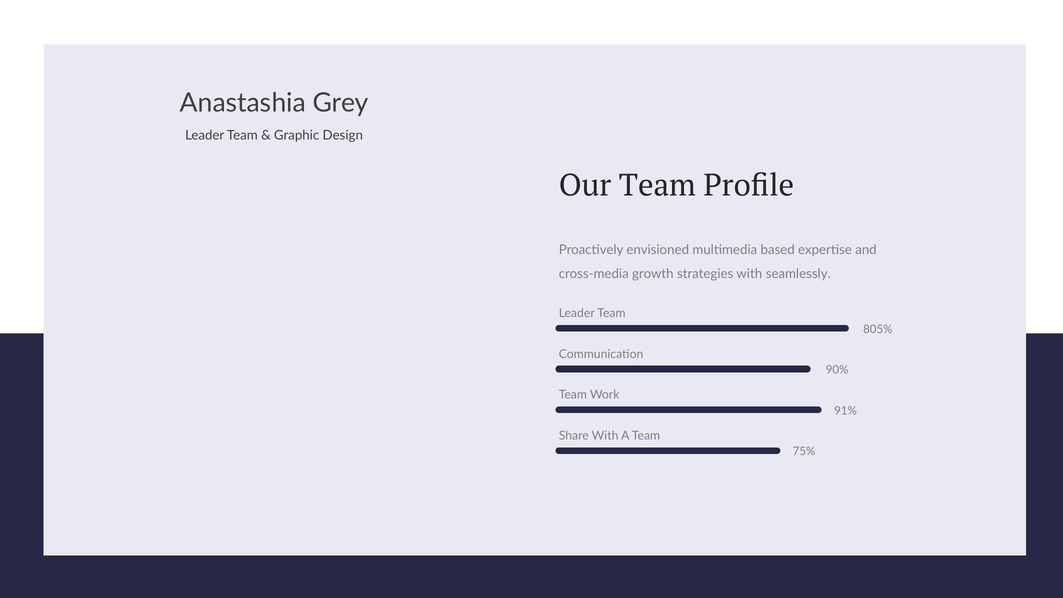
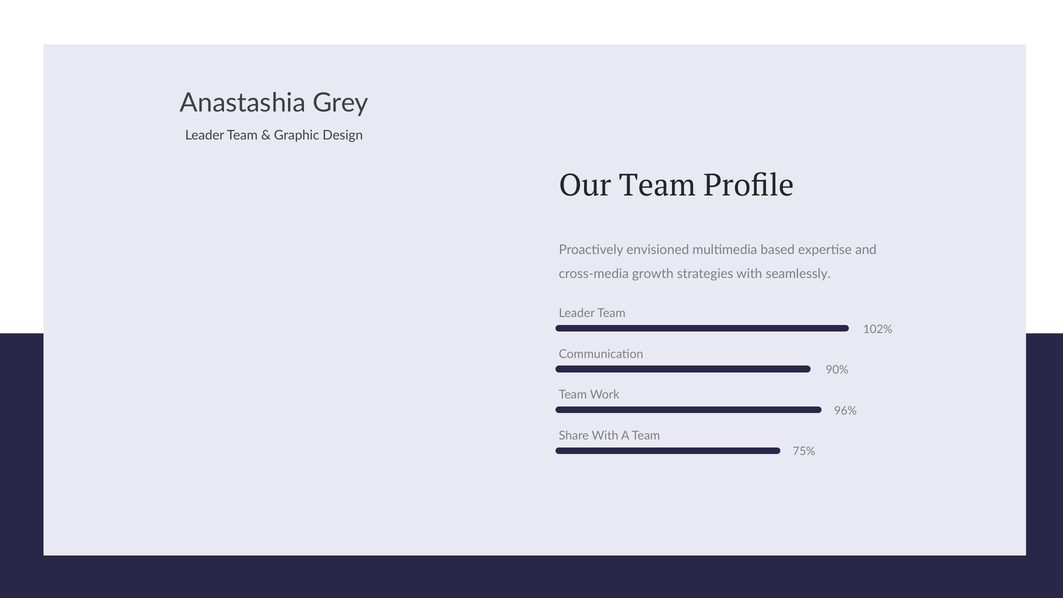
805%: 805% -> 102%
91%: 91% -> 96%
